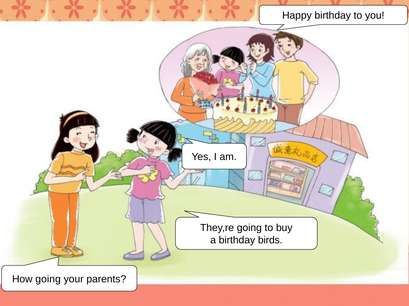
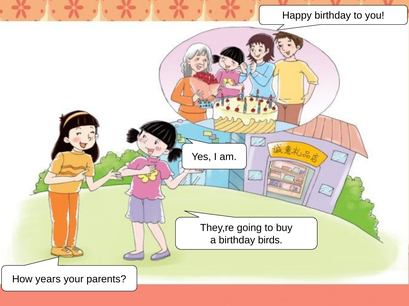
How going: going -> years
